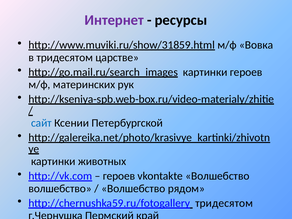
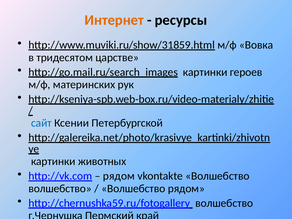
Интернет colour: purple -> orange
героев at (119, 176): героев -> рядом
http://chernushka59.ru/fotogallery тридесятом: тридесятом -> волшебство
